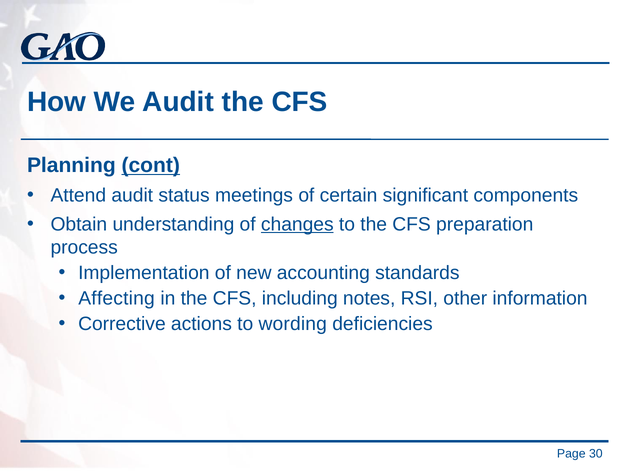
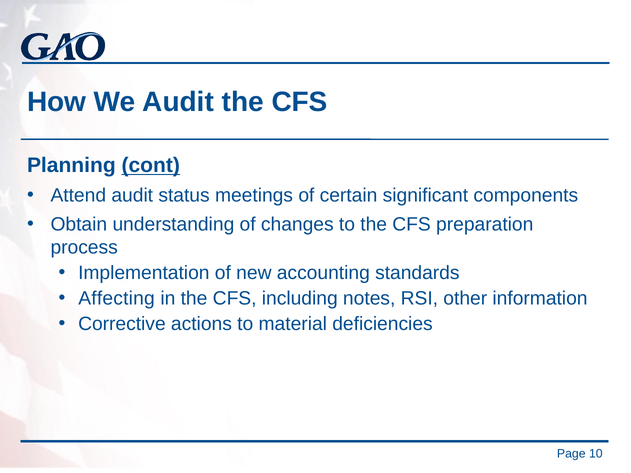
changes underline: present -> none
wording: wording -> material
30: 30 -> 10
